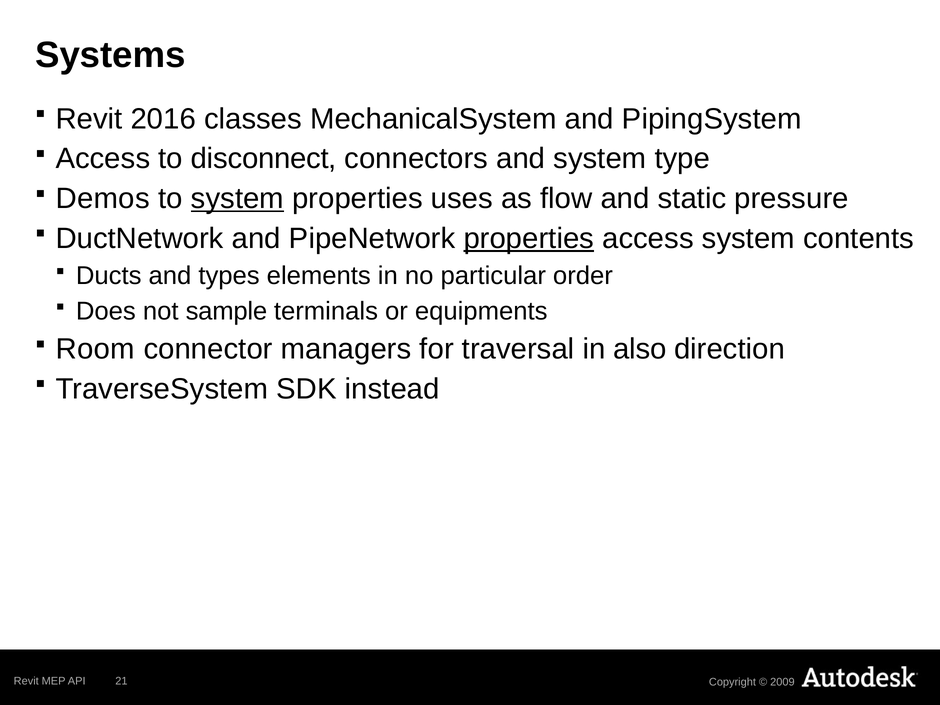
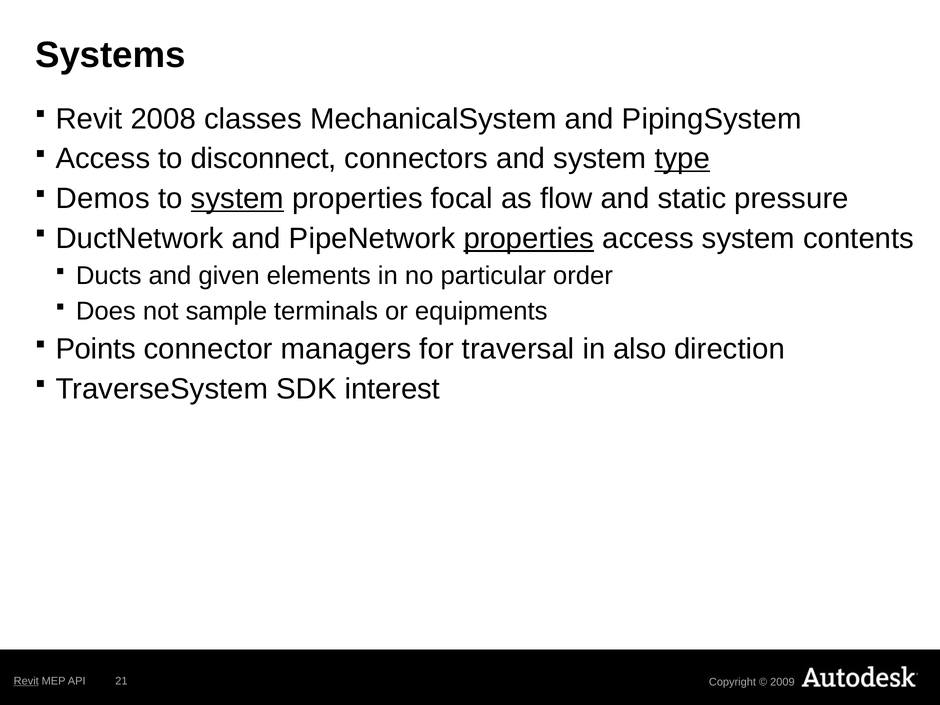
2016: 2016 -> 2008
type underline: none -> present
uses: uses -> focal
types: types -> given
Room: Room -> Points
instead: instead -> interest
Revit at (26, 681) underline: none -> present
